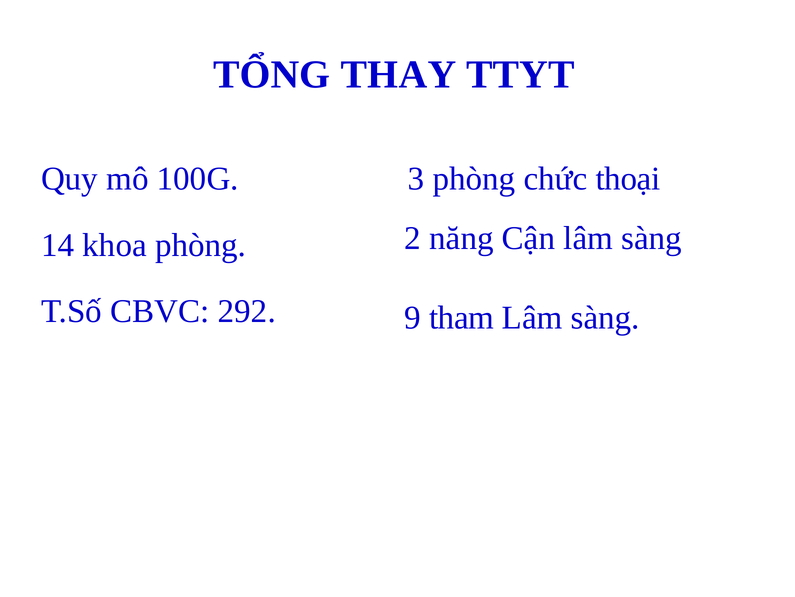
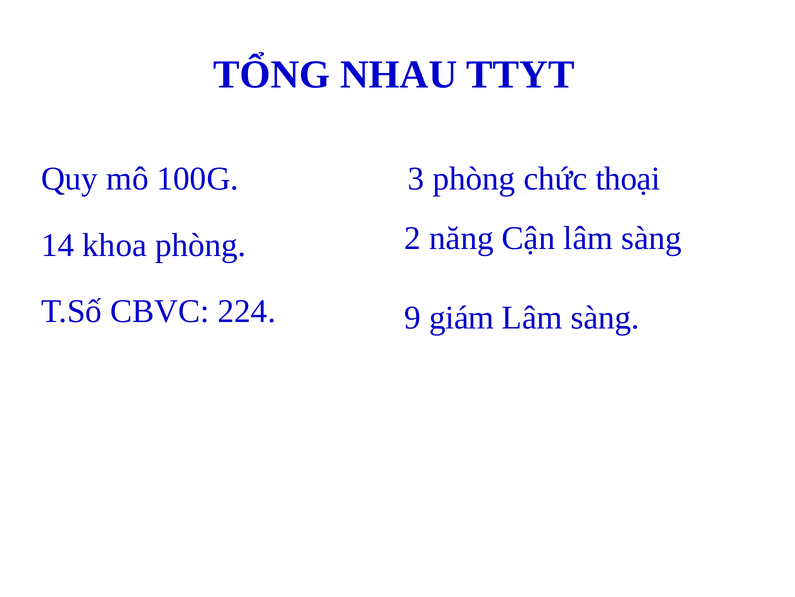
THAY: THAY -> NHAU
292: 292 -> 224
tham: tham -> giám
